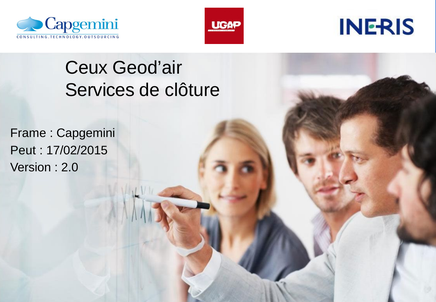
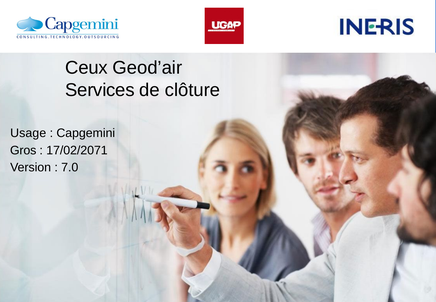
Frame: Frame -> Usage
Peut: Peut -> Gros
17/02/2015: 17/02/2015 -> 17/02/2071
2.0: 2.0 -> 7.0
